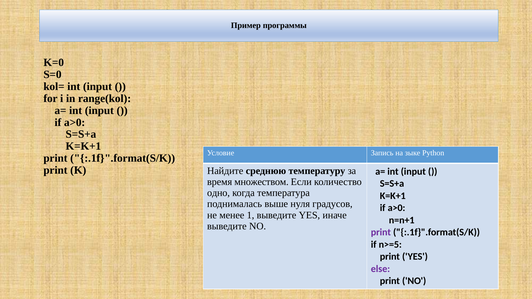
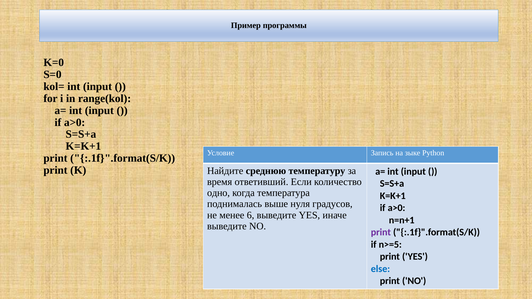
множеством: множеством -> ответивший
1: 1 -> 6
else colour: purple -> blue
